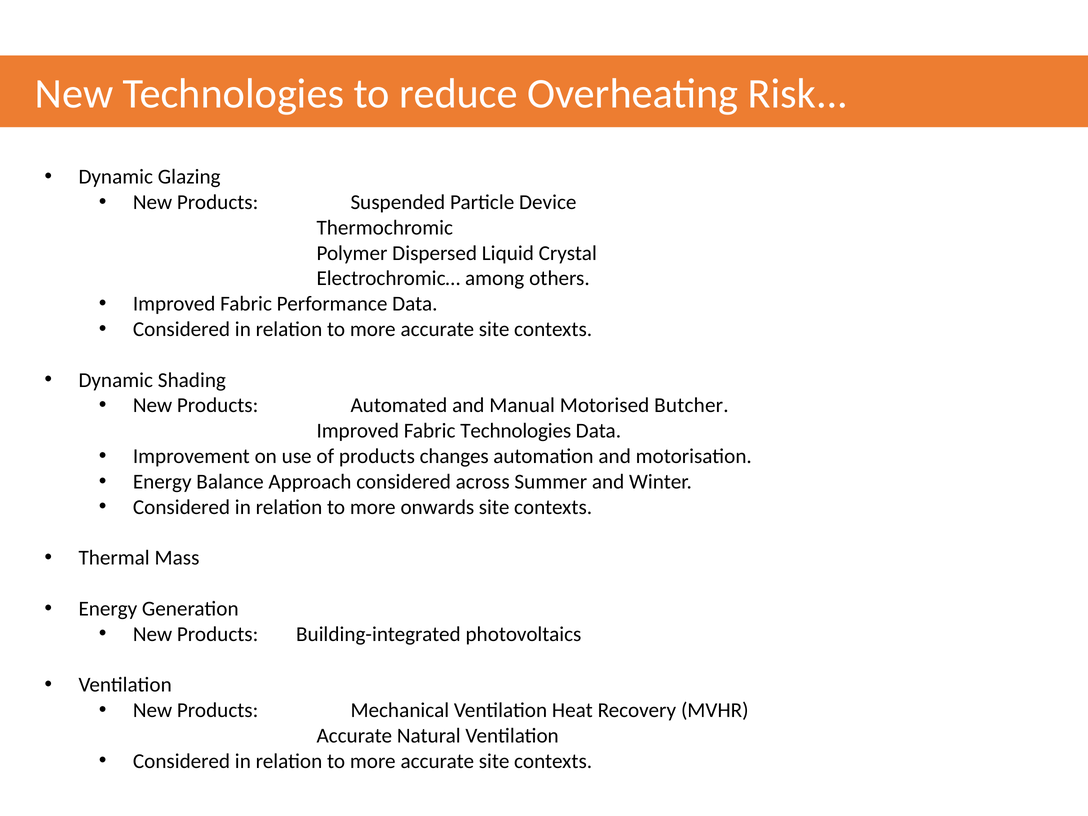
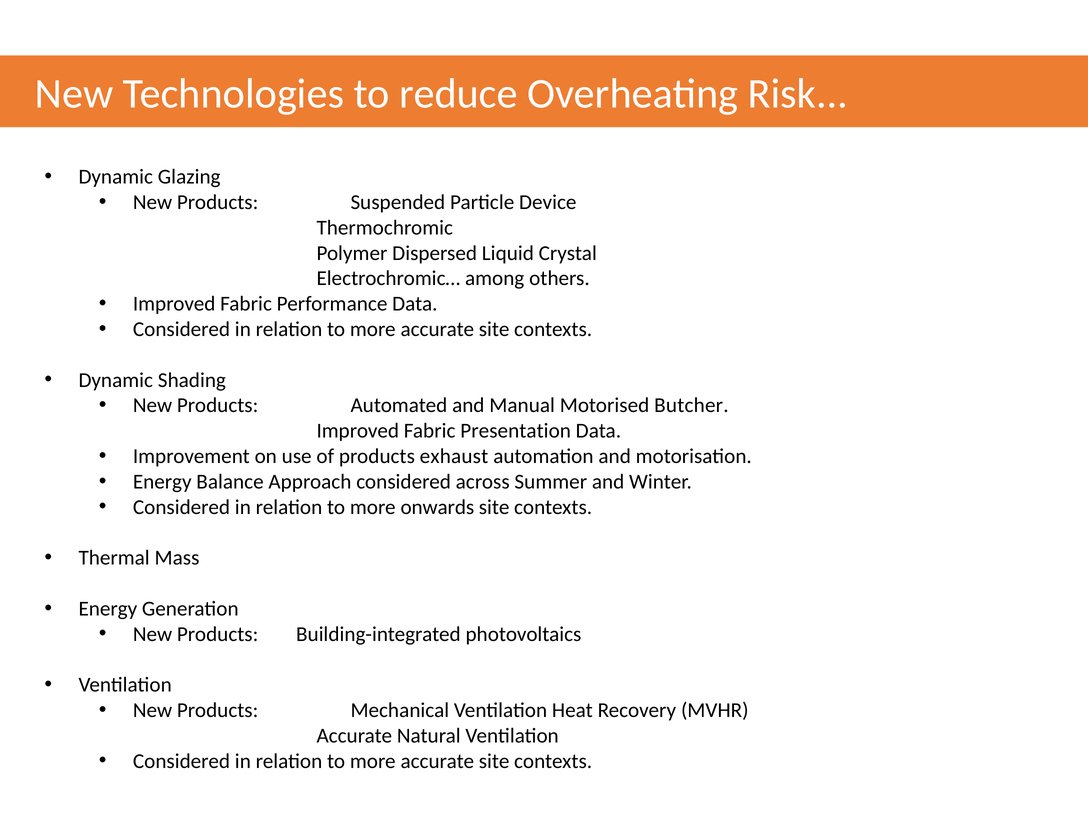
Fabric Technologies: Technologies -> Presentation
changes: changes -> exhaust
